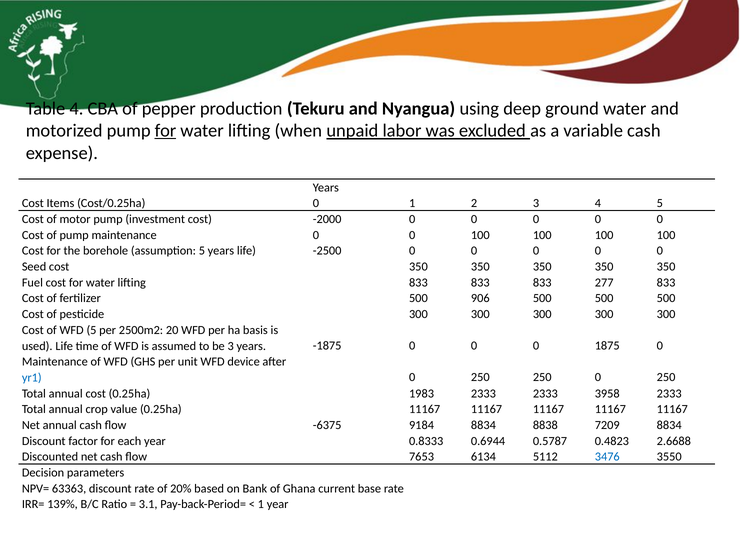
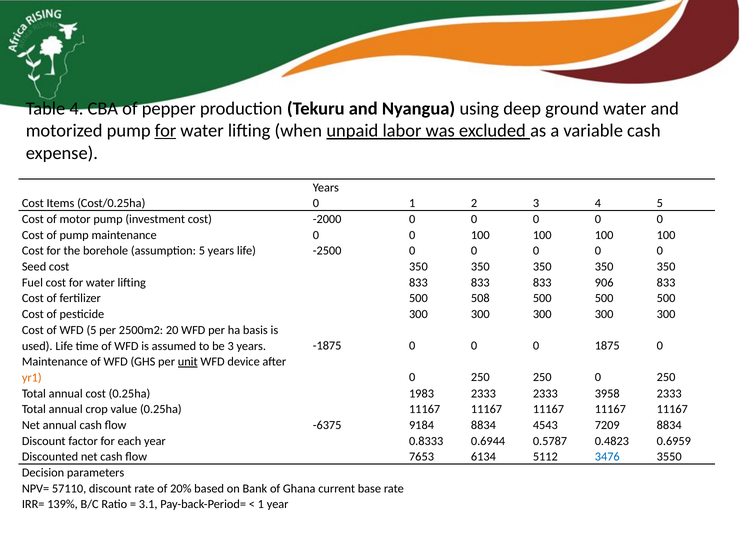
277: 277 -> 906
906: 906 -> 508
unit underline: none -> present
yr1 colour: blue -> orange
8838: 8838 -> 4543
2.6688: 2.6688 -> 0.6959
63363: 63363 -> 57110
